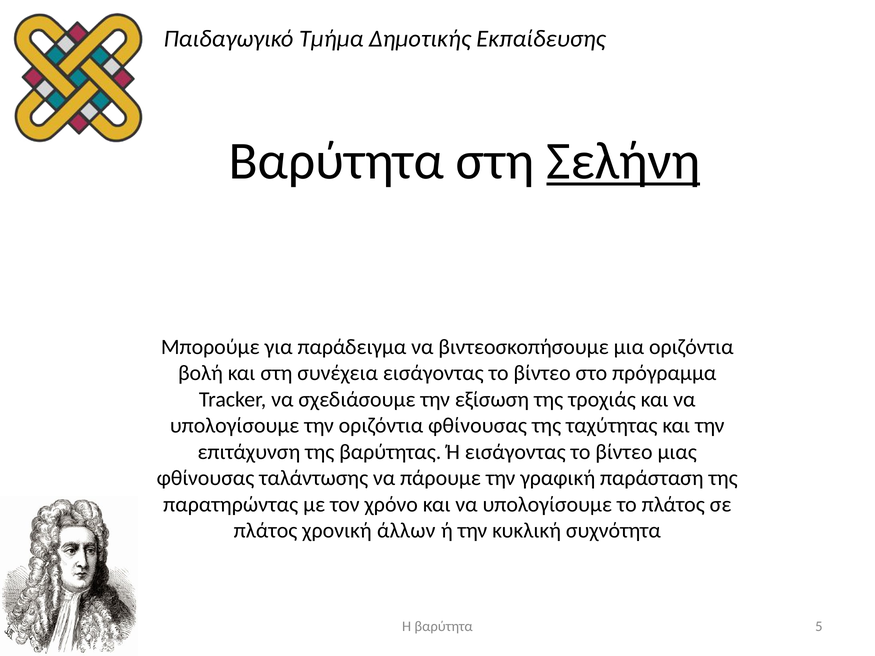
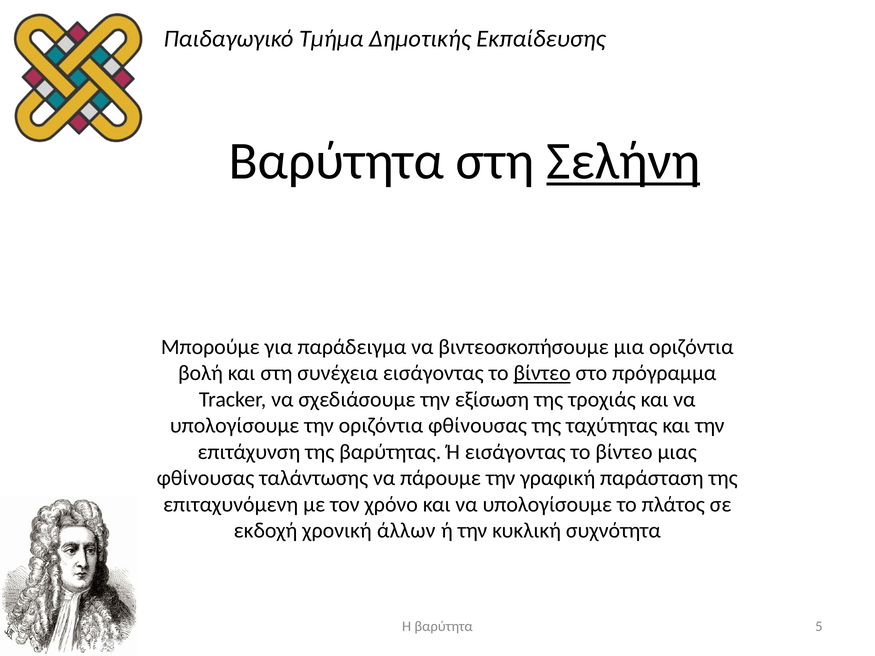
βίντεο at (542, 373) underline: none -> present
παρατηρώντας: παρατηρώντας -> επιταχυνόμενη
πλάτος at (266, 531): πλάτος -> εκδοχή
